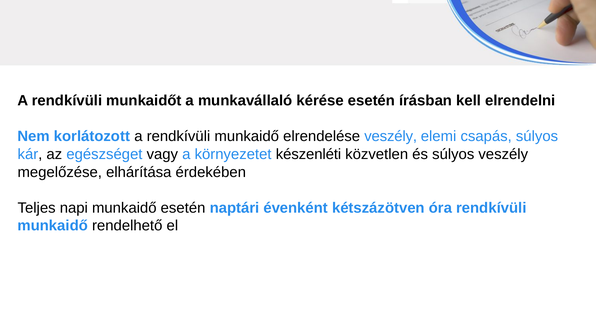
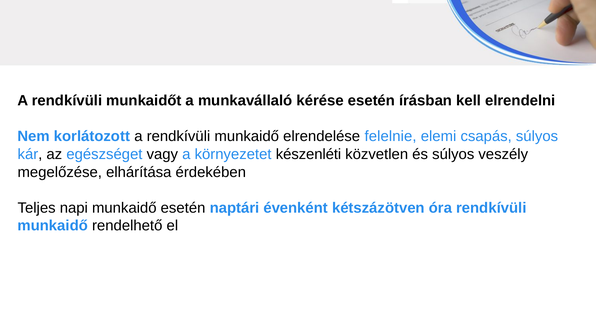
elrendelése veszély: veszély -> felelnie
